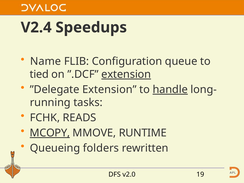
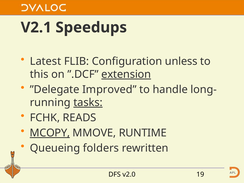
V2.4: V2.4 -> V2.1
Name: Name -> Latest
queue: queue -> unless
tied: tied -> this
”Delegate Extension: Extension -> Improved
handle underline: present -> none
tasks underline: none -> present
